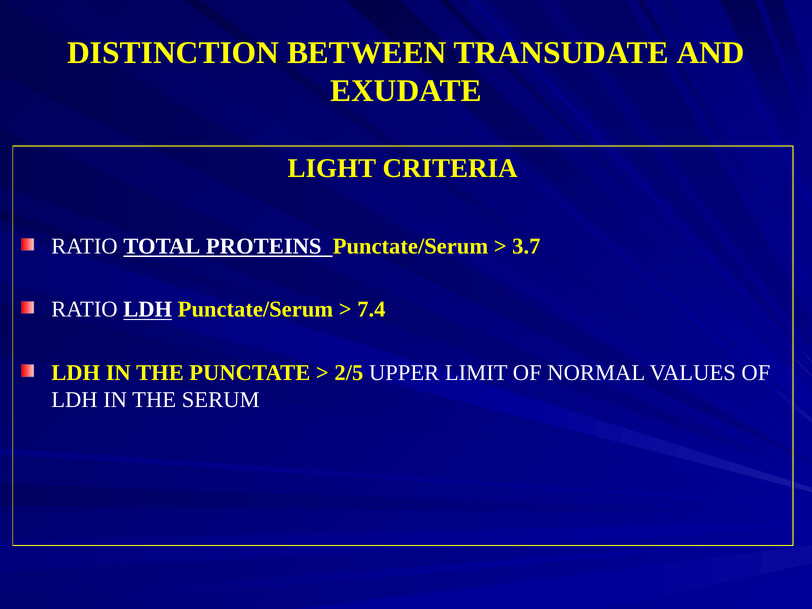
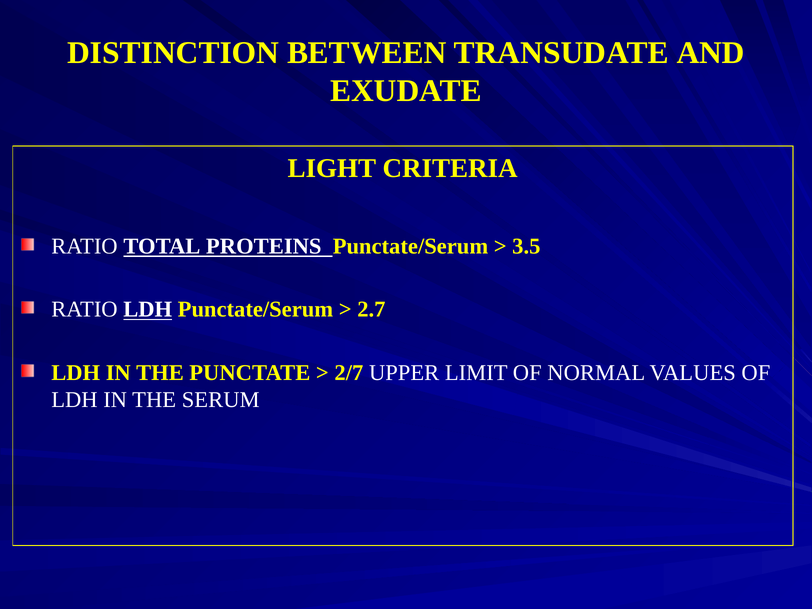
3.7: 3.7 -> 3.5
7.4: 7.4 -> 2.7
2/5: 2/5 -> 2/7
